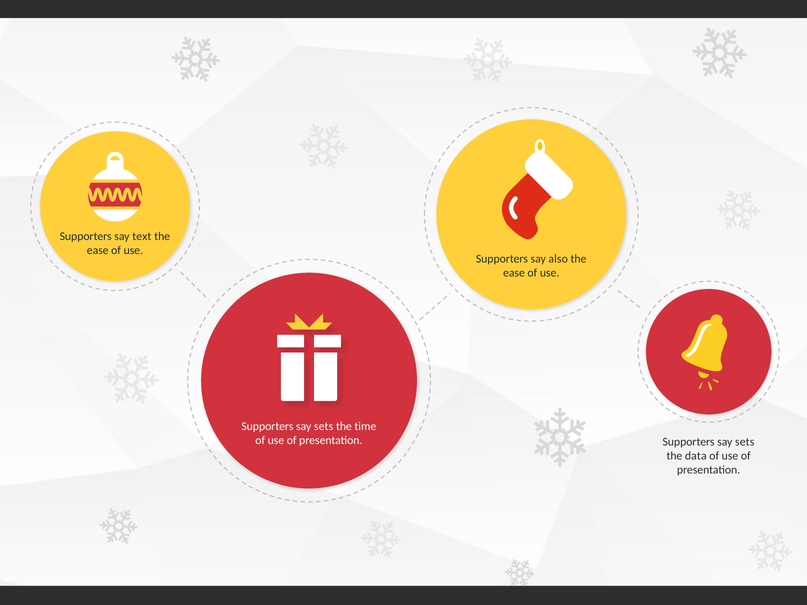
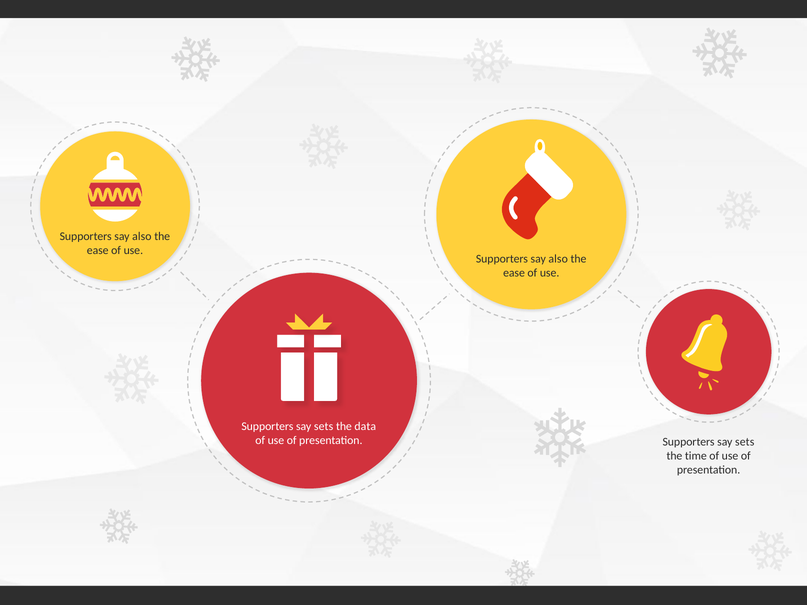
text at (142, 237): text -> also
time: time -> data
data: data -> time
